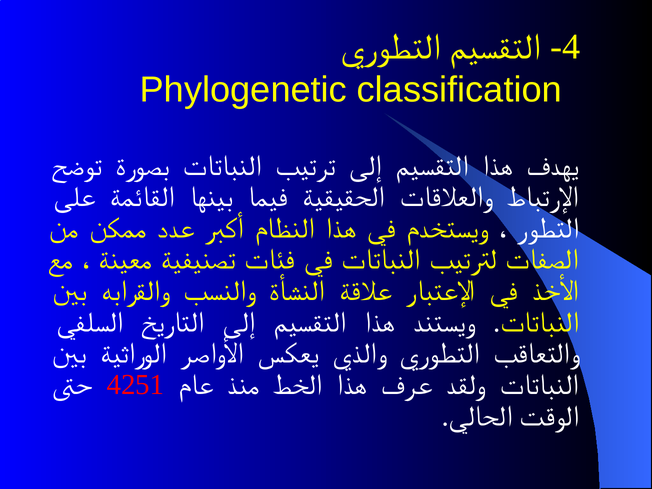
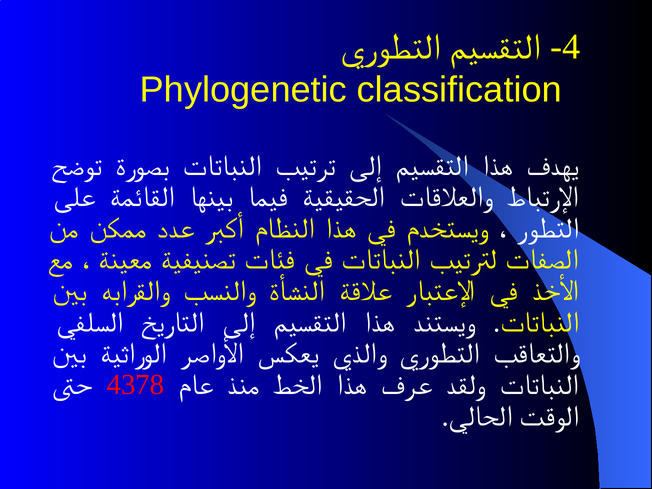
4251: 4251 -> 4378
